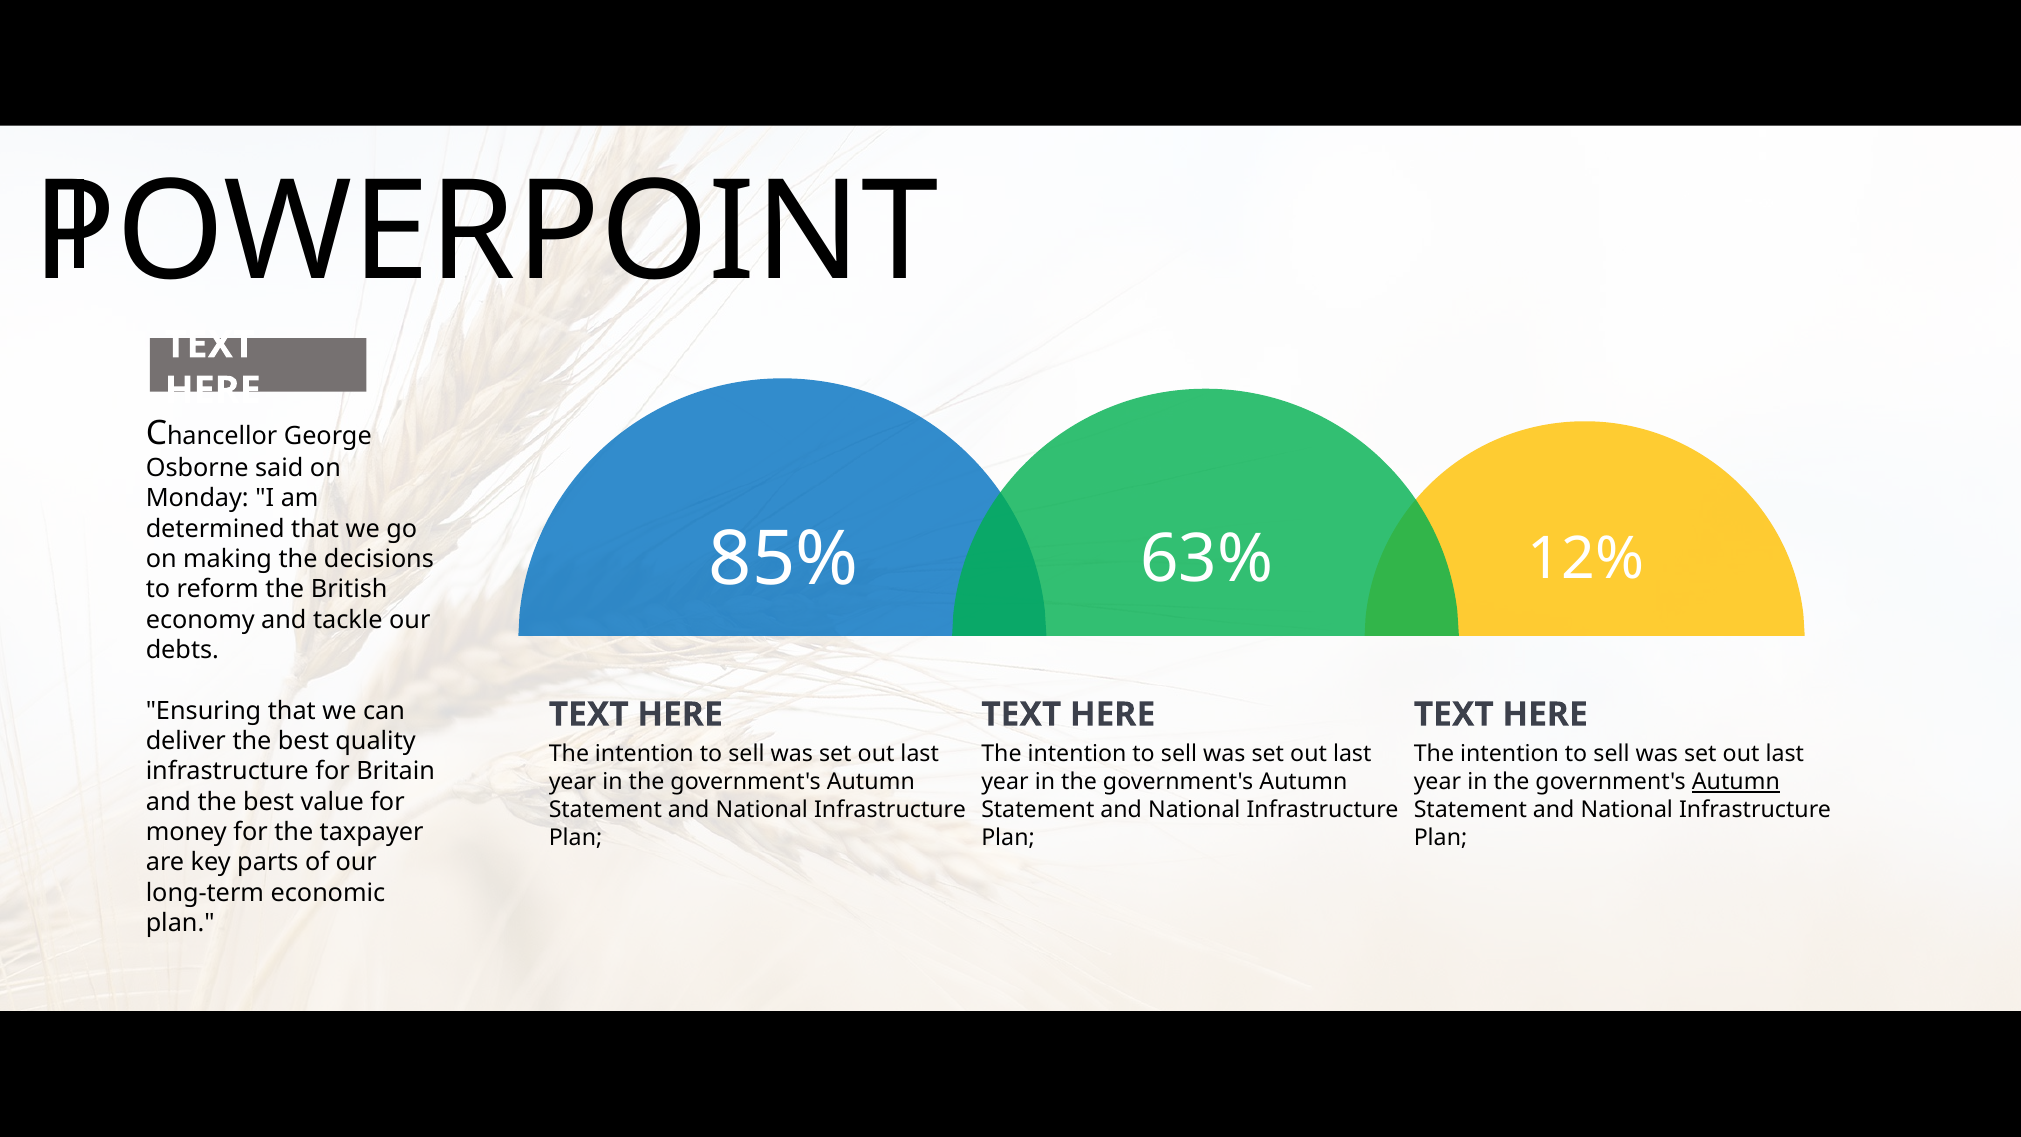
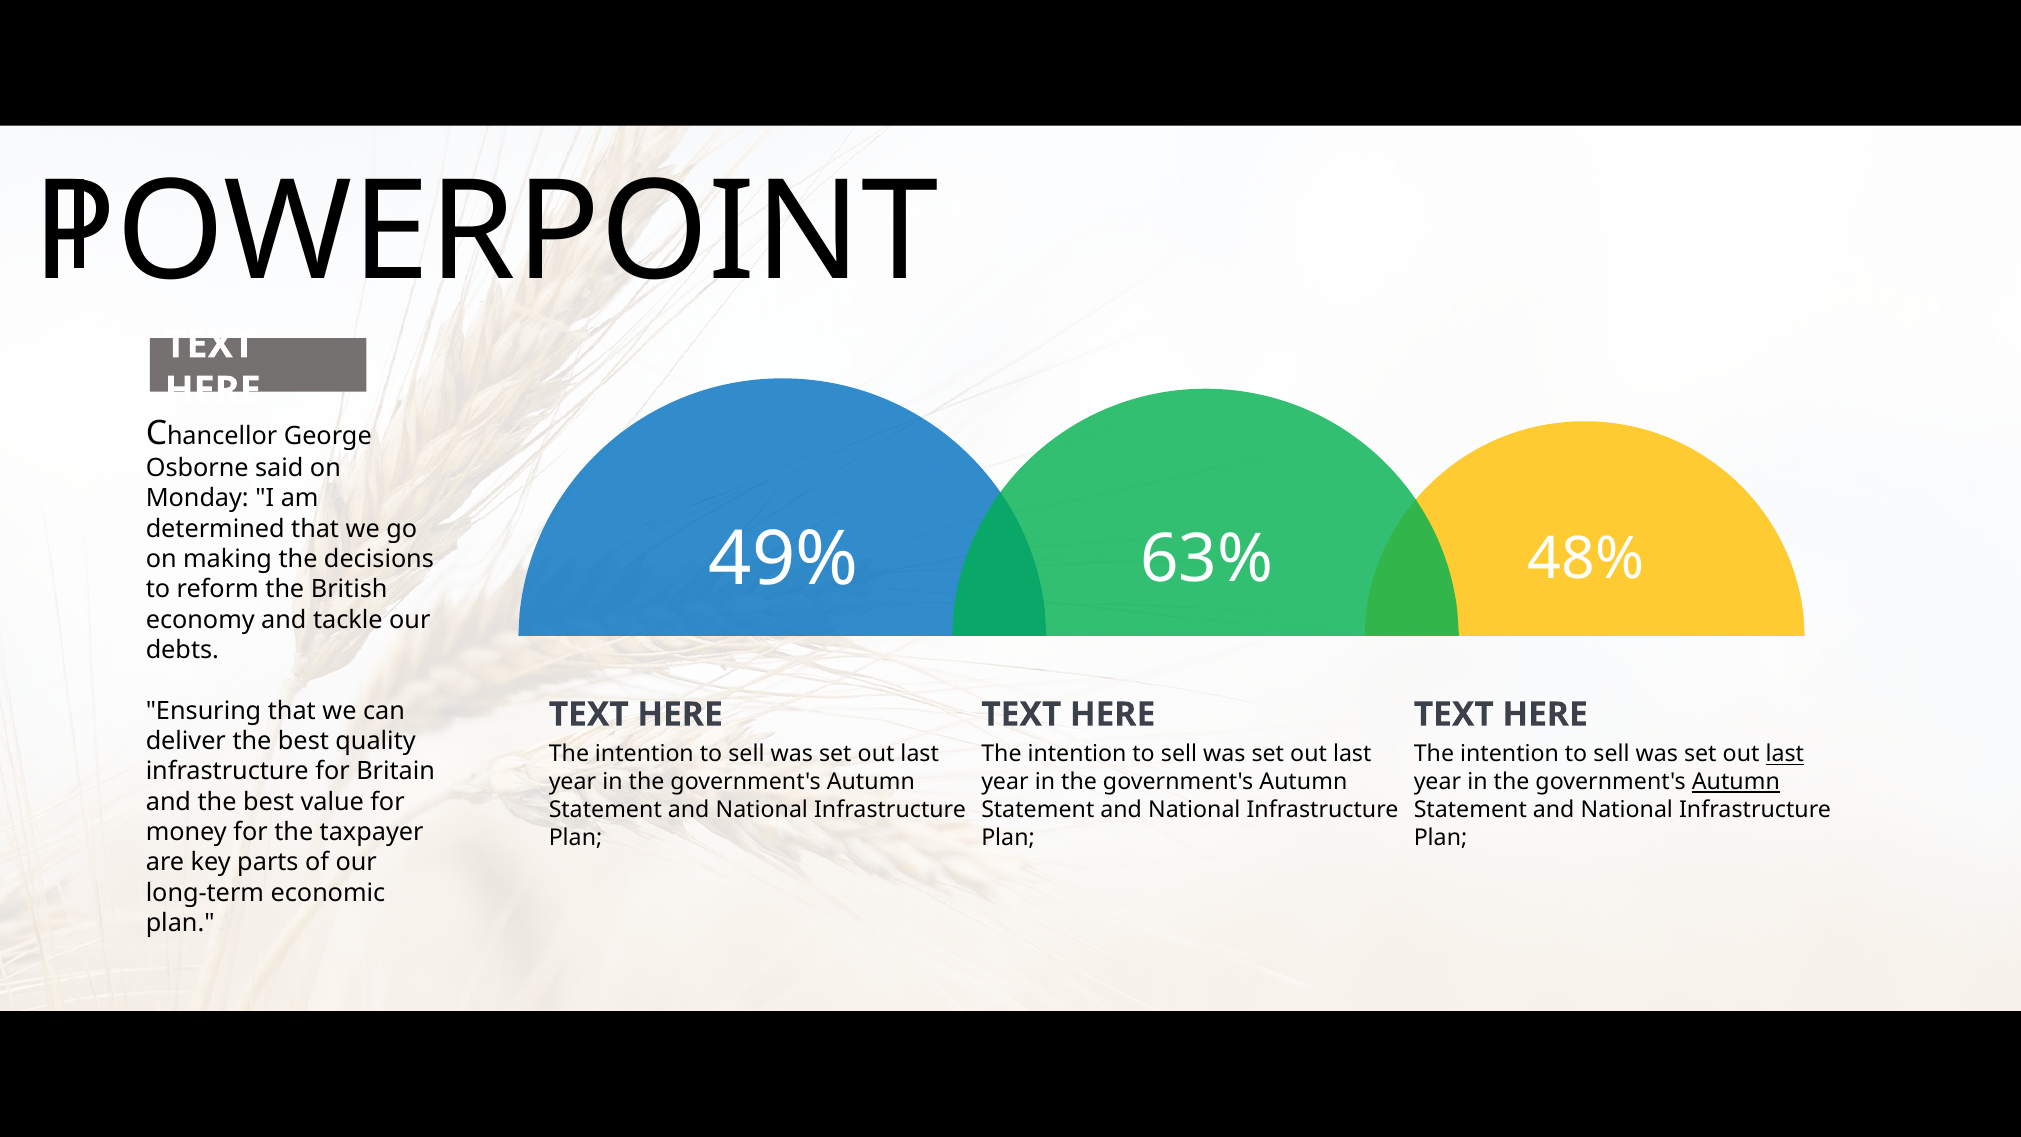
85%: 85% -> 49%
12%: 12% -> 48%
last at (1785, 754) underline: none -> present
